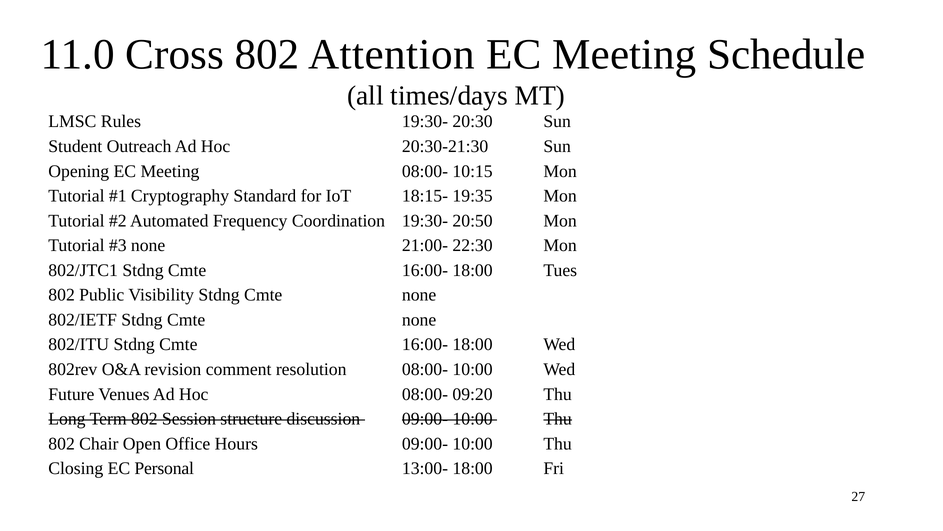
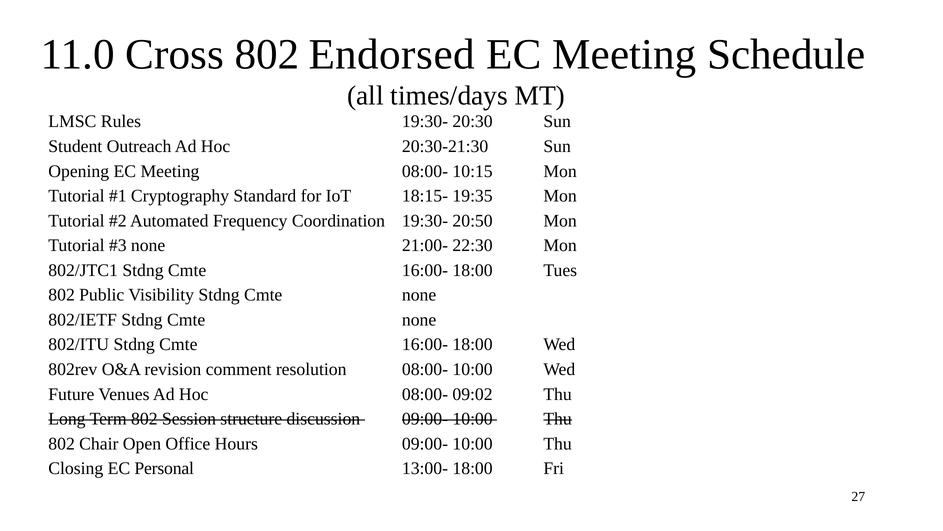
Attention: Attention -> Endorsed
09:20: 09:20 -> 09:02
